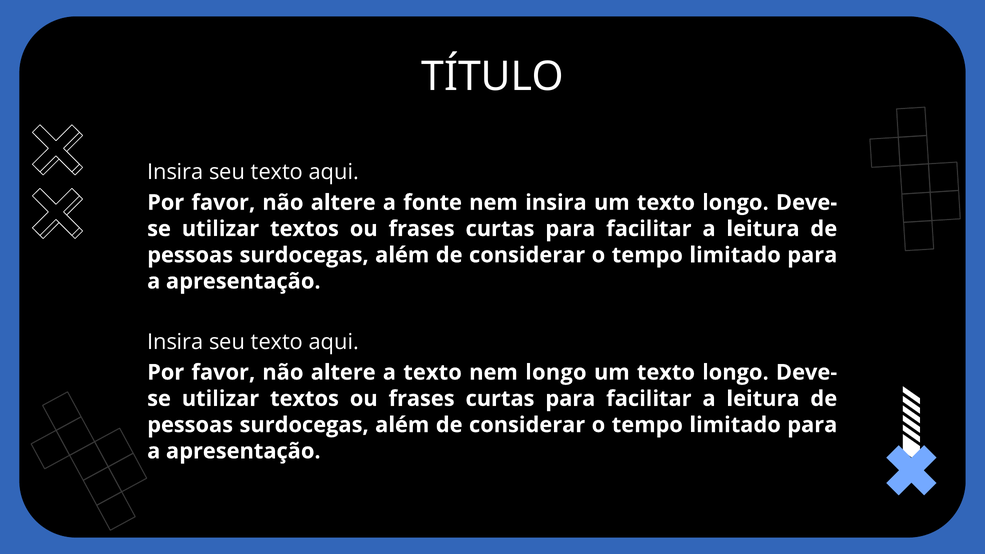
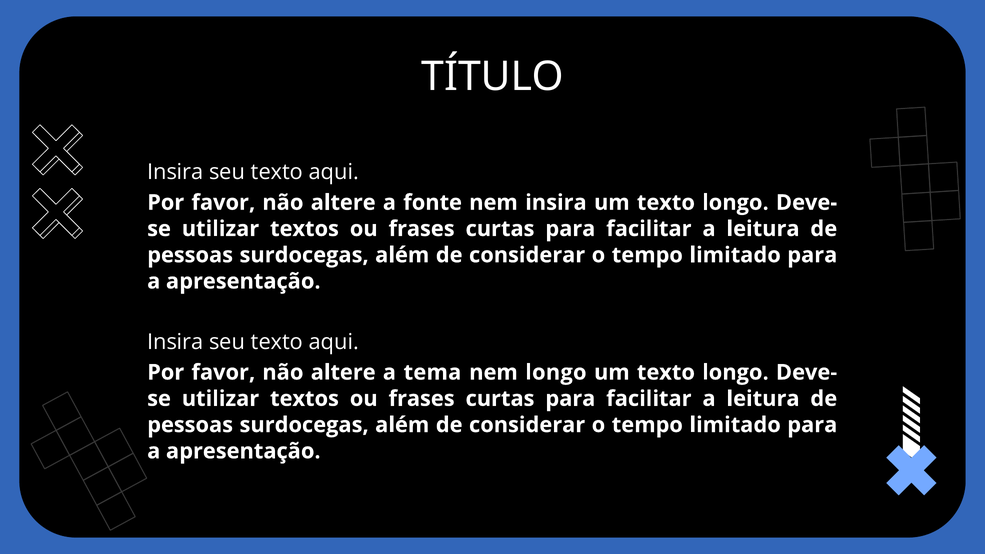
a texto: texto -> tema
